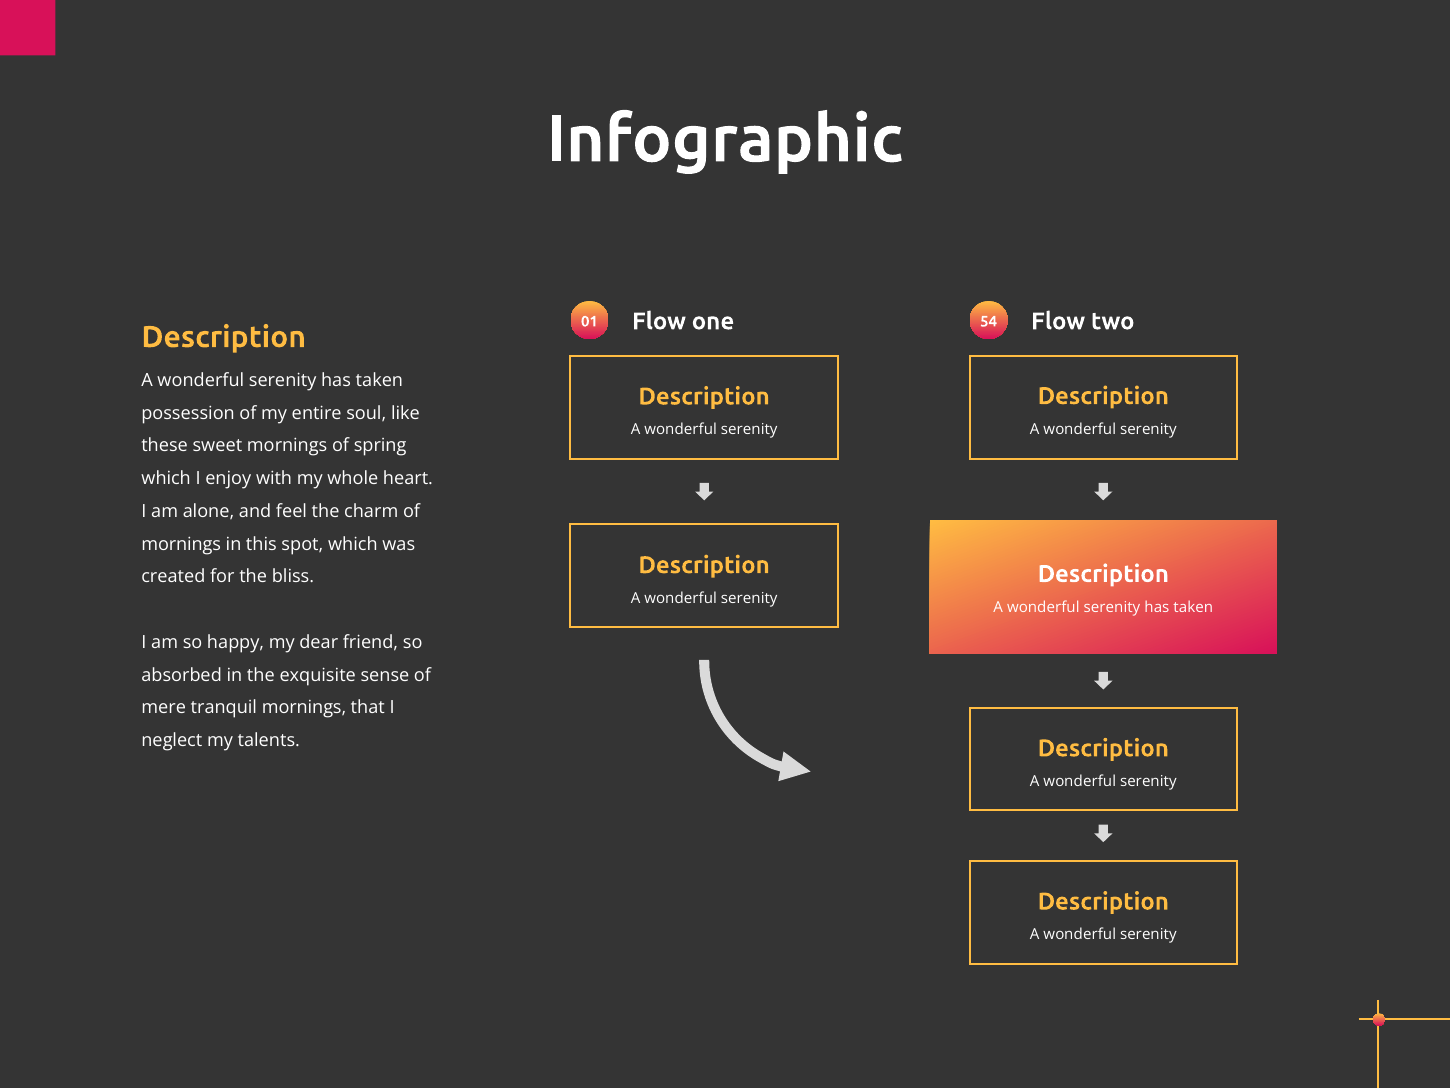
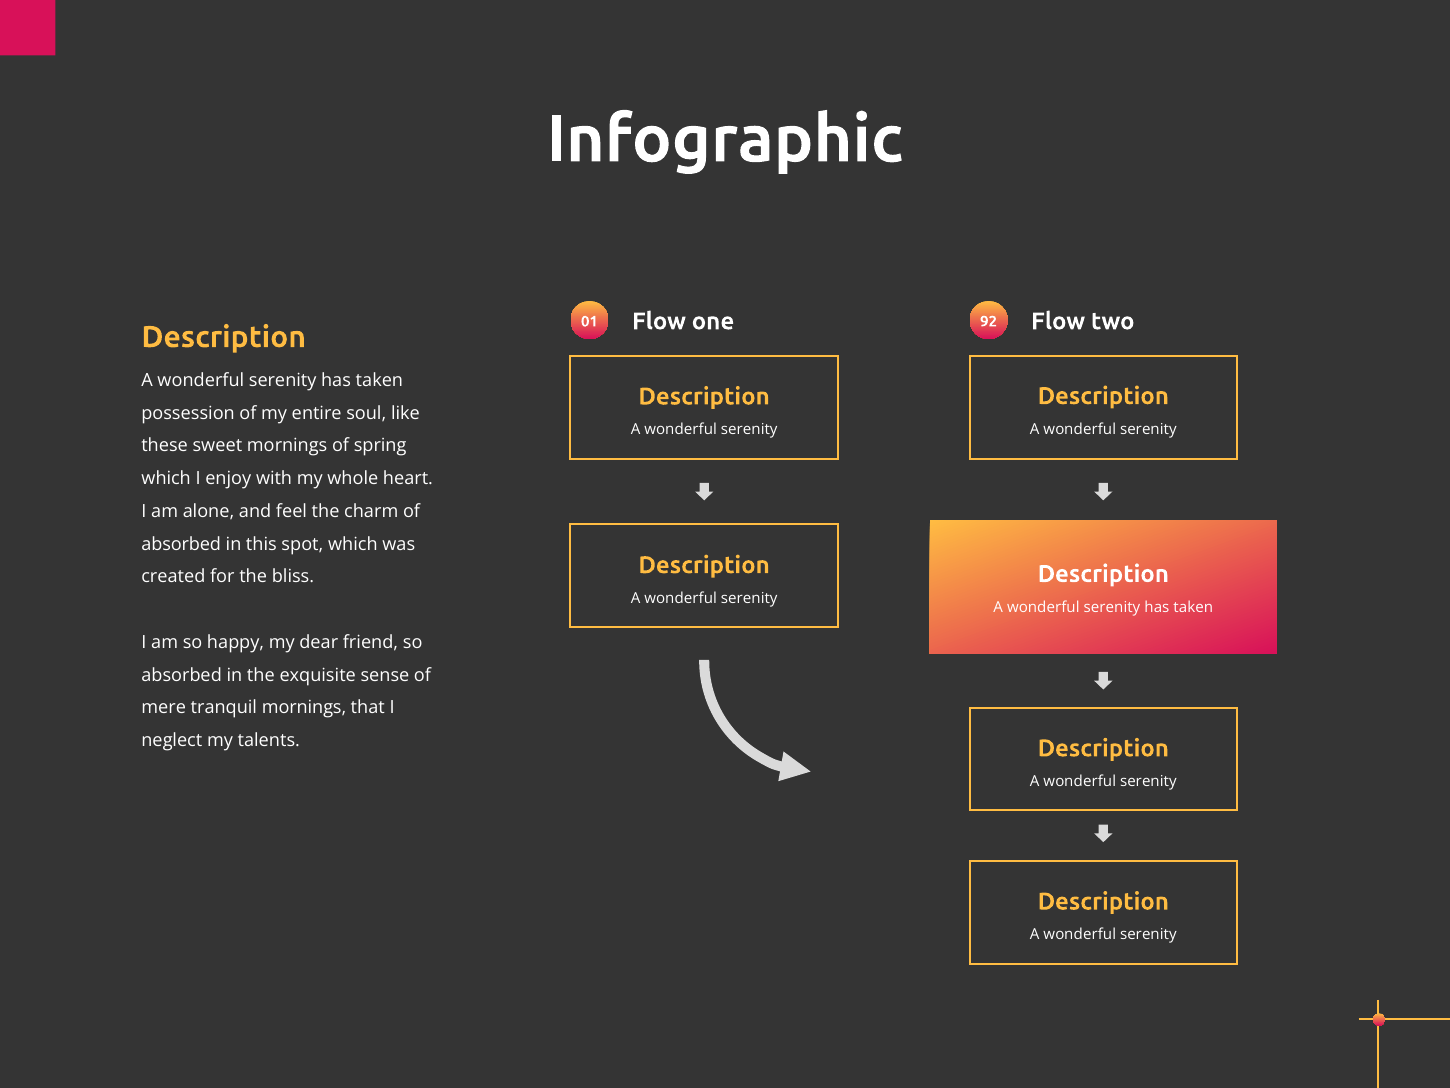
54: 54 -> 92
mornings at (181, 544): mornings -> absorbed
